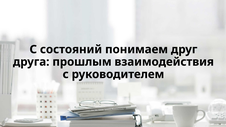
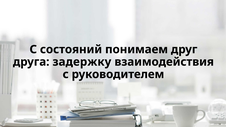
прошлым: прошлым -> задержку
